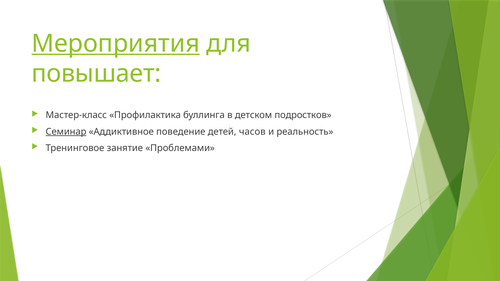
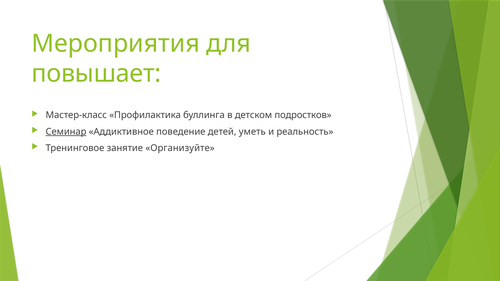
Мероприятия underline: present -> none
часов: часов -> уметь
Проблемами: Проблемами -> Организуйте
